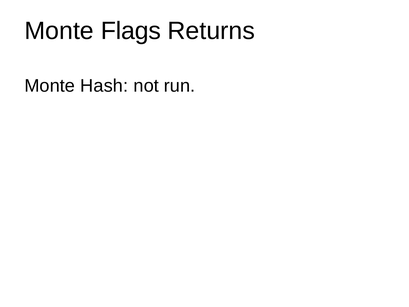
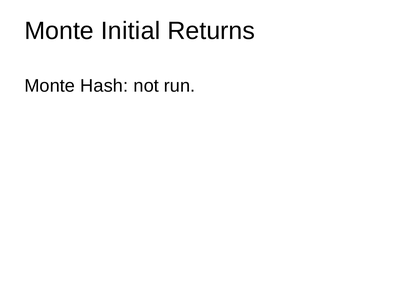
Flags: Flags -> Initial
